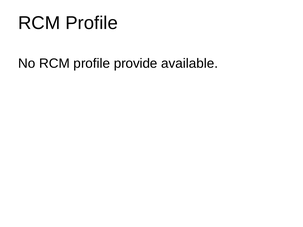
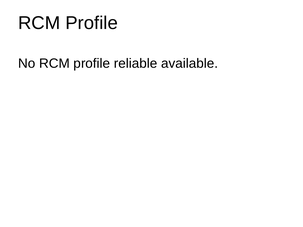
provide: provide -> reliable
